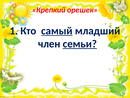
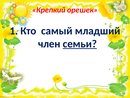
самый underline: present -> none
